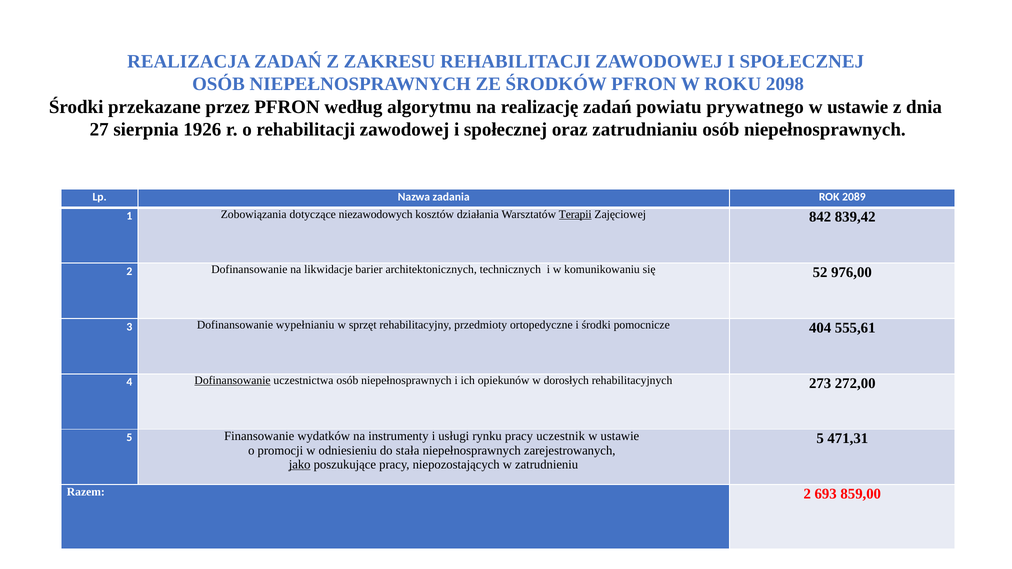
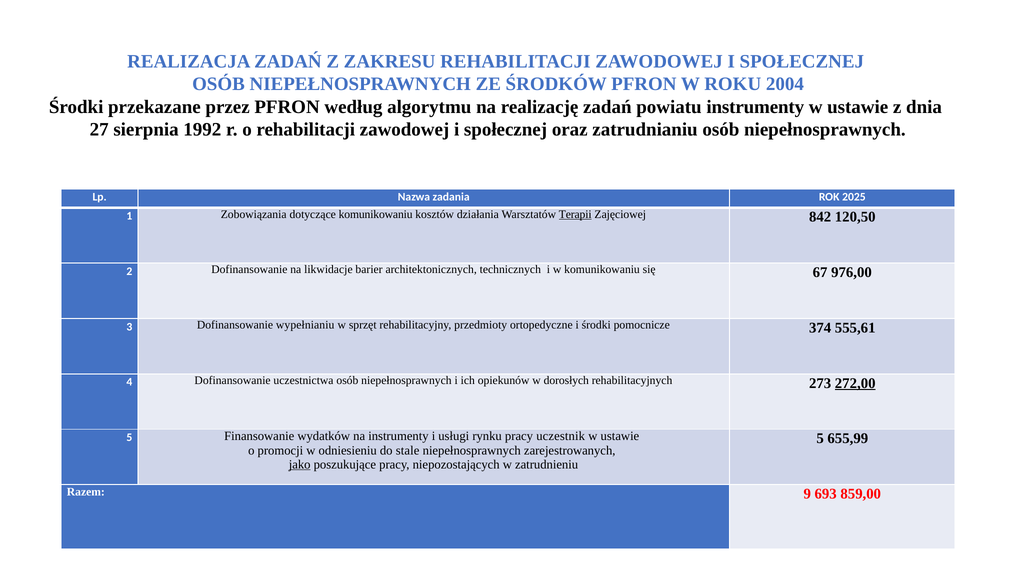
2098: 2098 -> 2004
powiatu prywatnego: prywatnego -> instrumenty
1926: 1926 -> 1992
2089: 2089 -> 2025
dotyczące niezawodowych: niezawodowych -> komunikowaniu
839,42: 839,42 -> 120,50
52: 52 -> 67
404: 404 -> 374
Dofinansowanie at (233, 381) underline: present -> none
272,00 underline: none -> present
471,31: 471,31 -> 655,99
stała: stała -> stale
Razem 2: 2 -> 9
